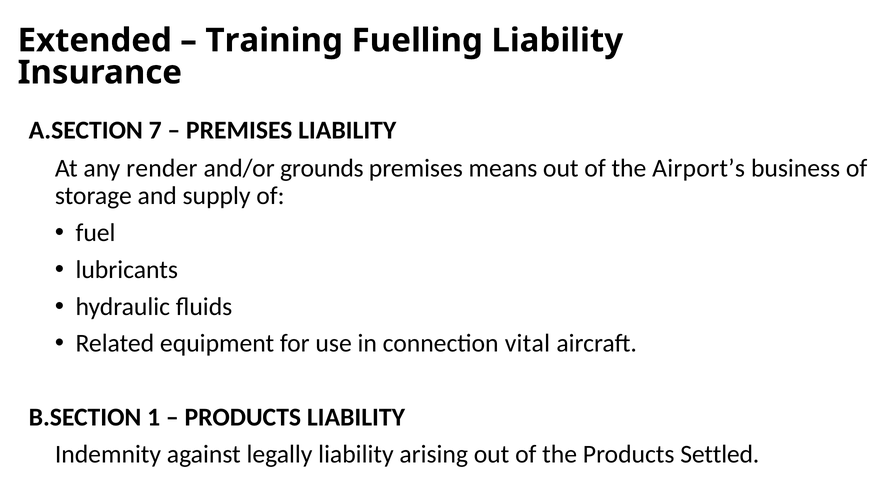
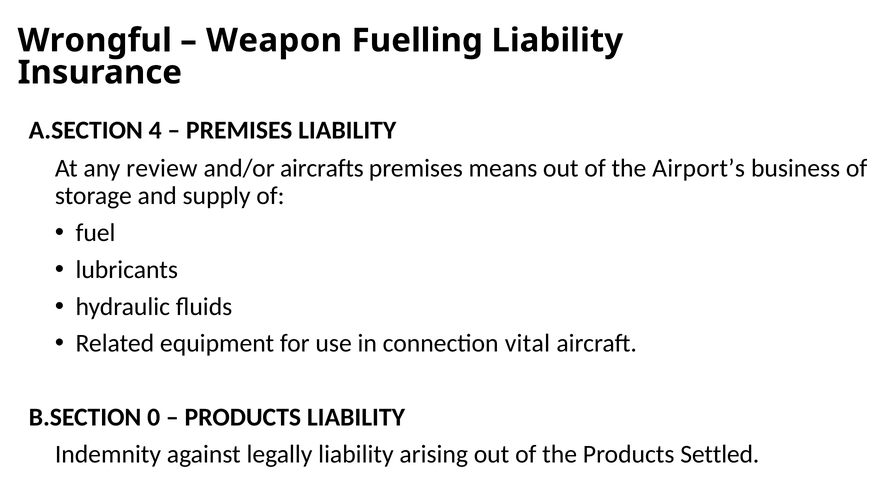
Extended: Extended -> Wrongful
Training: Training -> Weapon
7: 7 -> 4
render: render -> review
grounds: grounds -> aircrafts
1: 1 -> 0
